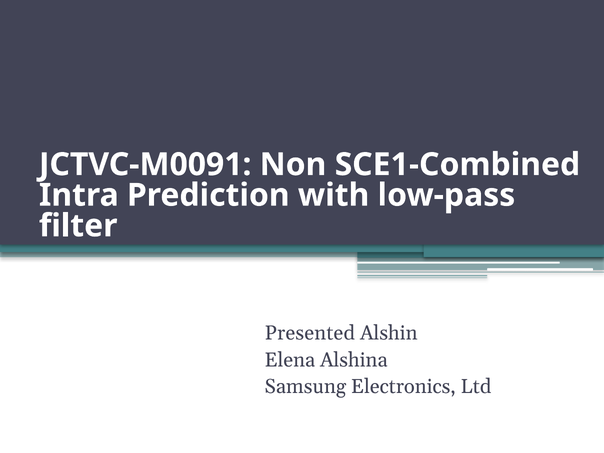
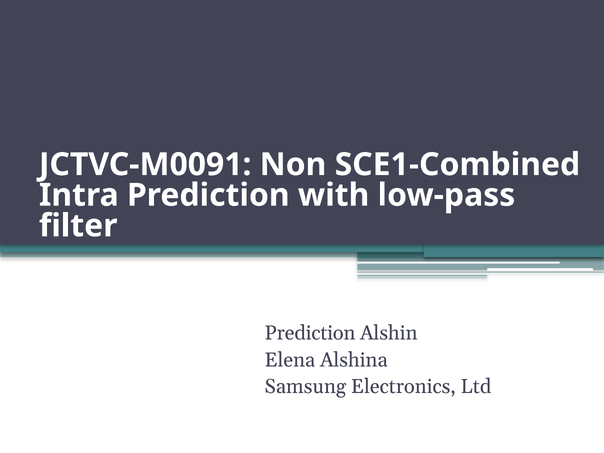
Presented at (310, 333): Presented -> Prediction
